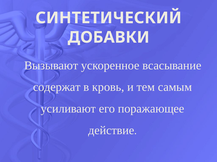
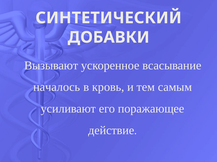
содержат: содержат -> началось
